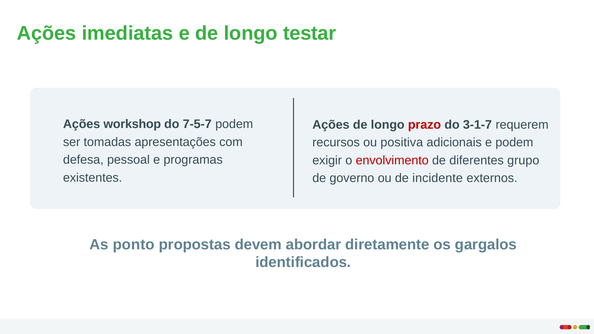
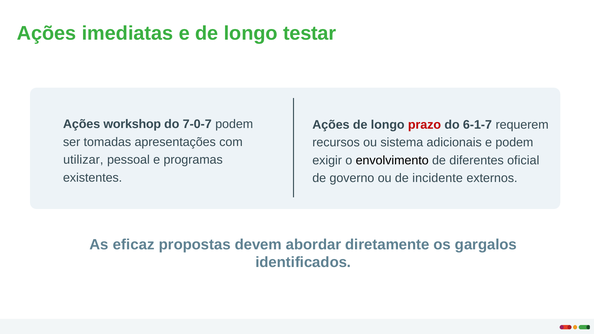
7-5-7: 7-5-7 -> 7-0-7
3-1-7: 3-1-7 -> 6-1-7
positiva: positiva -> sistema
defesa: defesa -> utilizar
envolvimento colour: red -> black
grupo: grupo -> oficial
ponto: ponto -> eficaz
